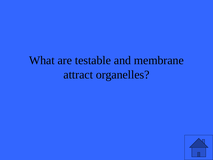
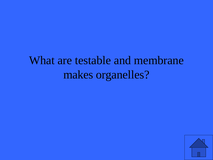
attract: attract -> makes
